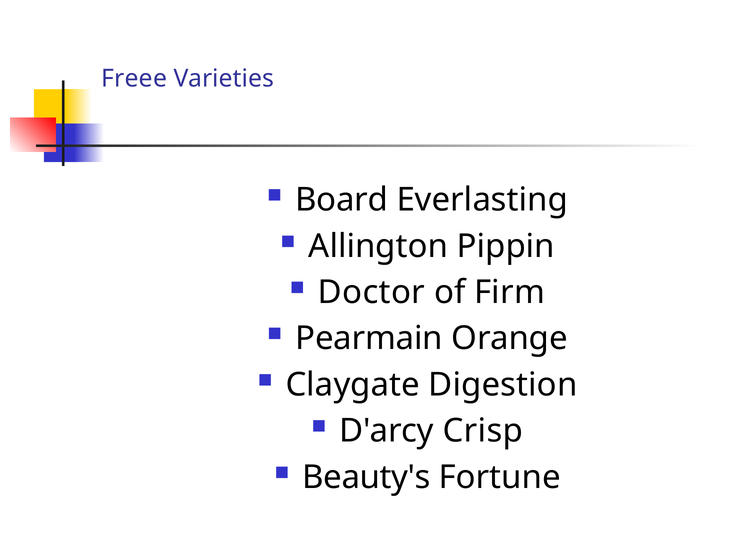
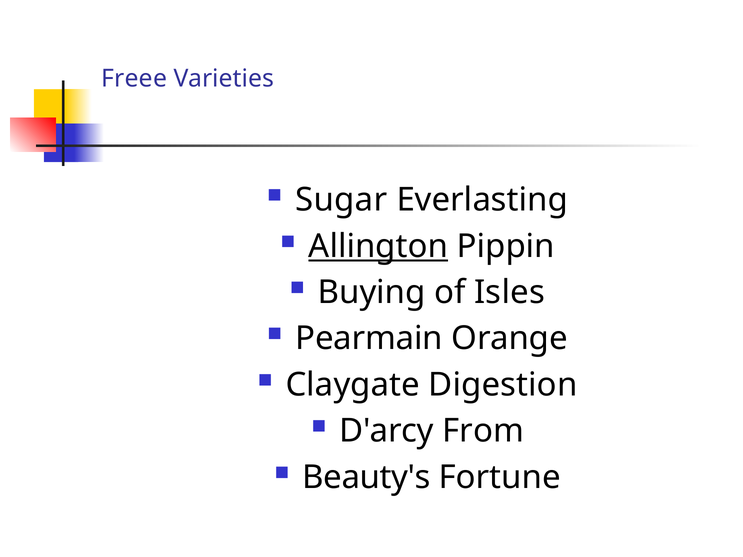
Board: Board -> Sugar
Allington underline: none -> present
Doctor: Doctor -> Buying
Firm: Firm -> Isles
Crisp: Crisp -> From
